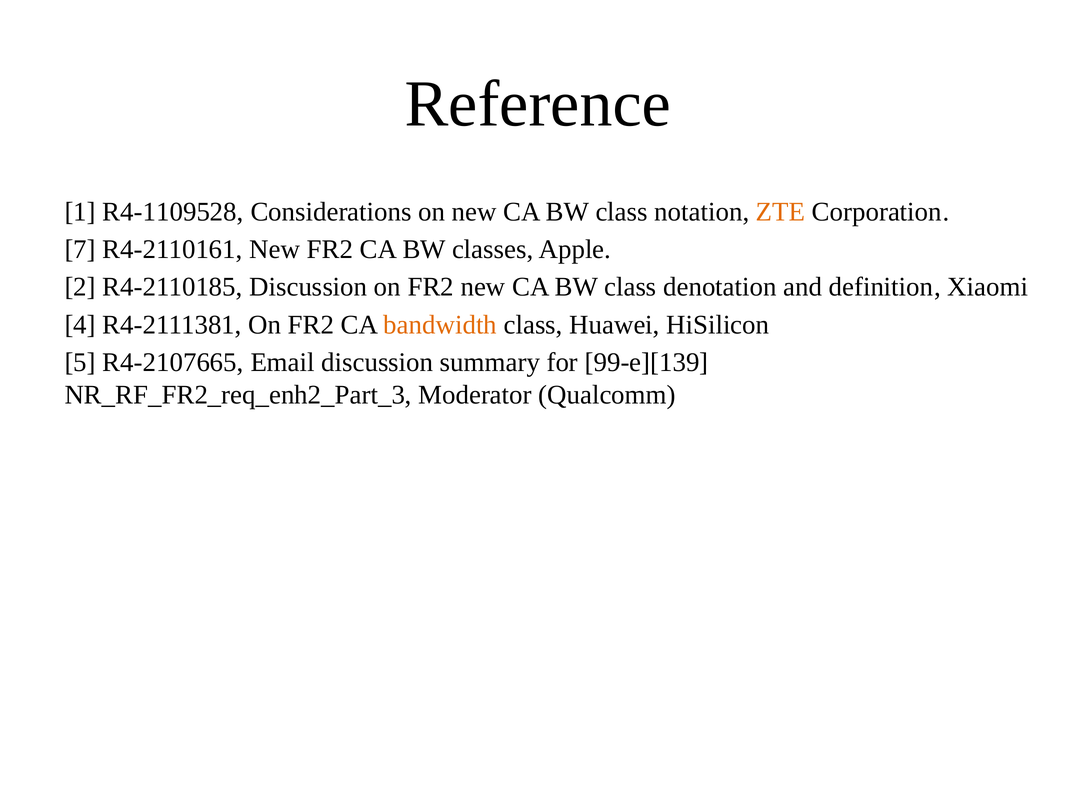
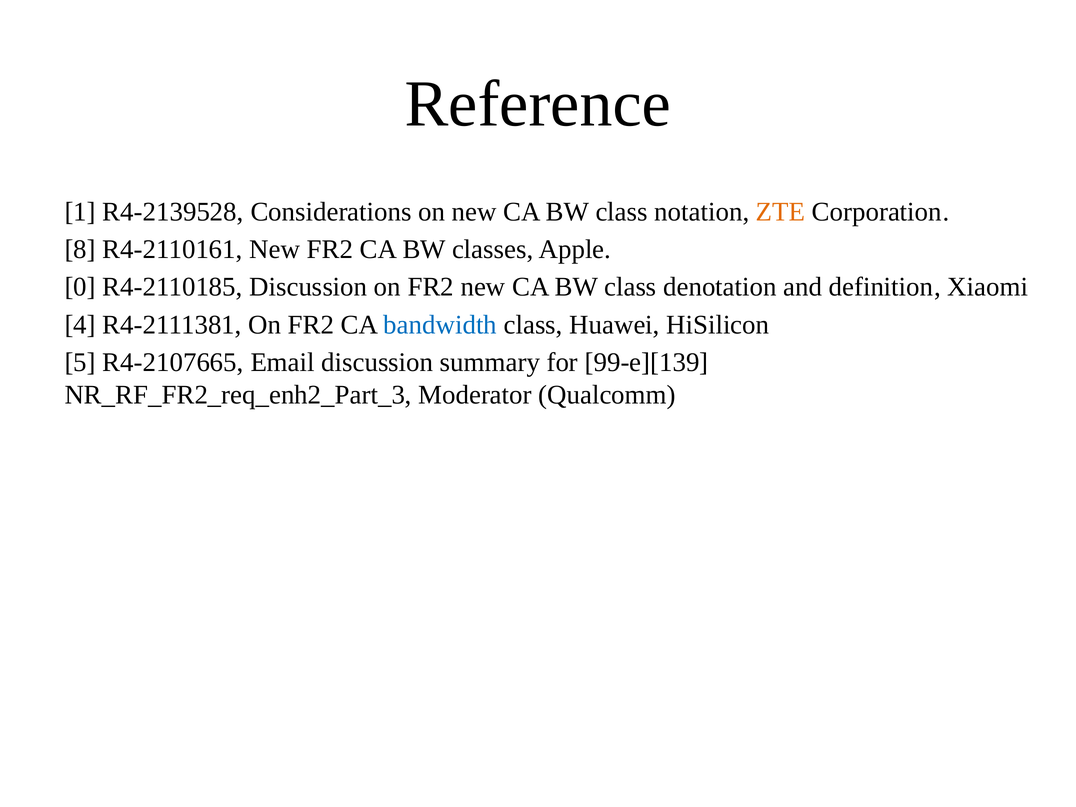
R4-1109528: R4-1109528 -> R4-2139528
7: 7 -> 8
2: 2 -> 0
bandwidth colour: orange -> blue
